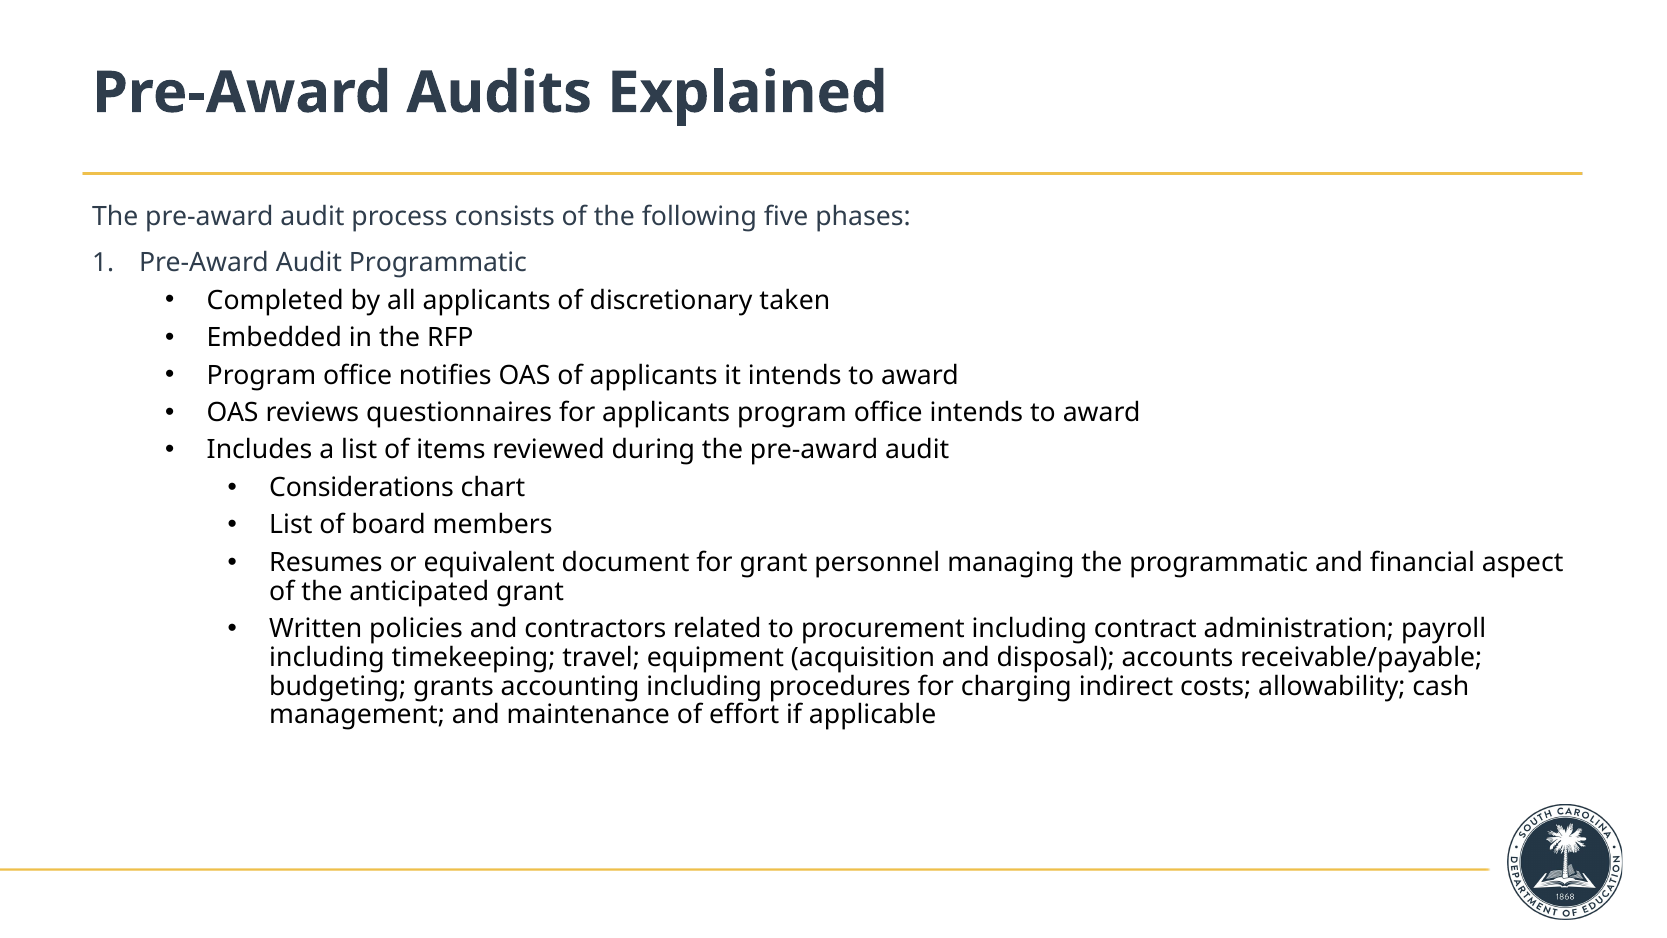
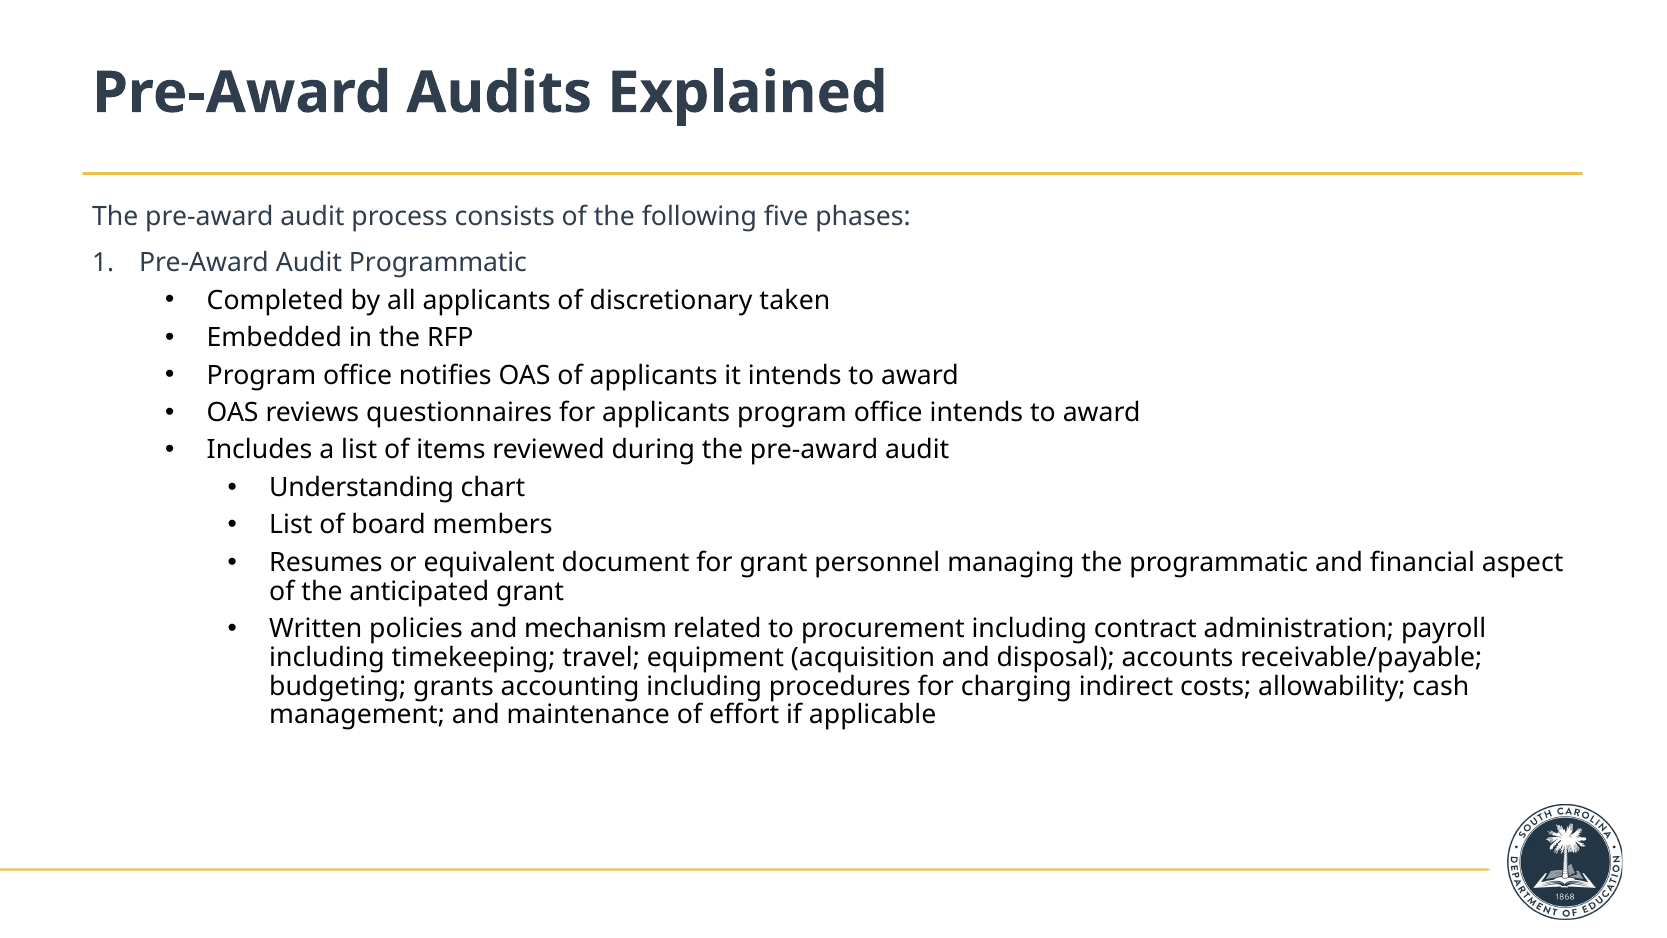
Considerations: Considerations -> Understanding
contractors: contractors -> mechanism
